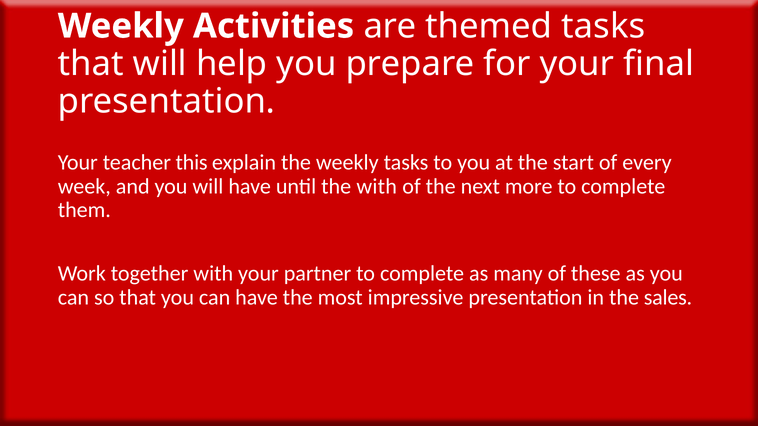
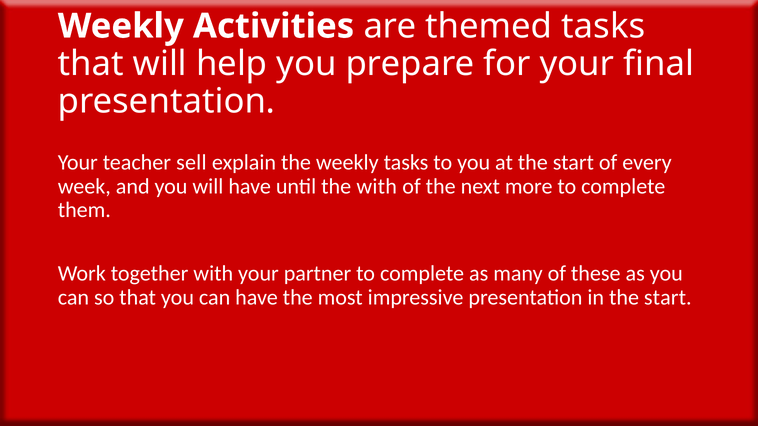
this: this -> sell
in the sales: sales -> start
